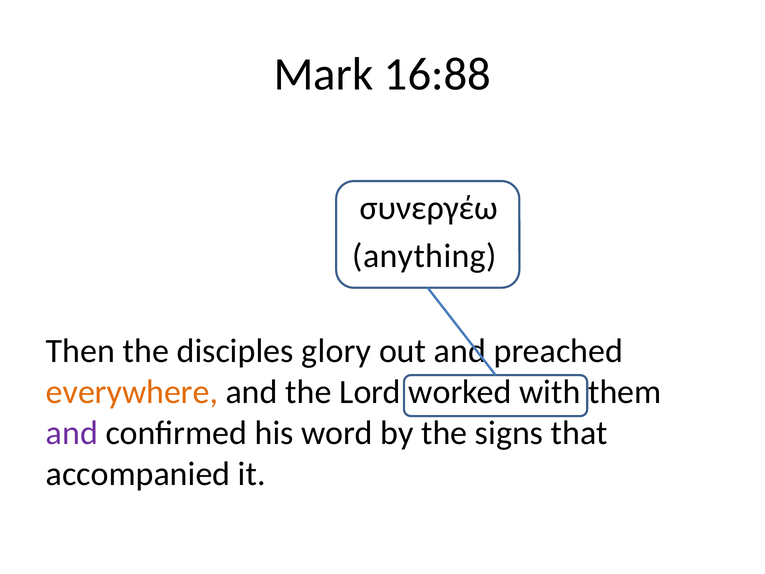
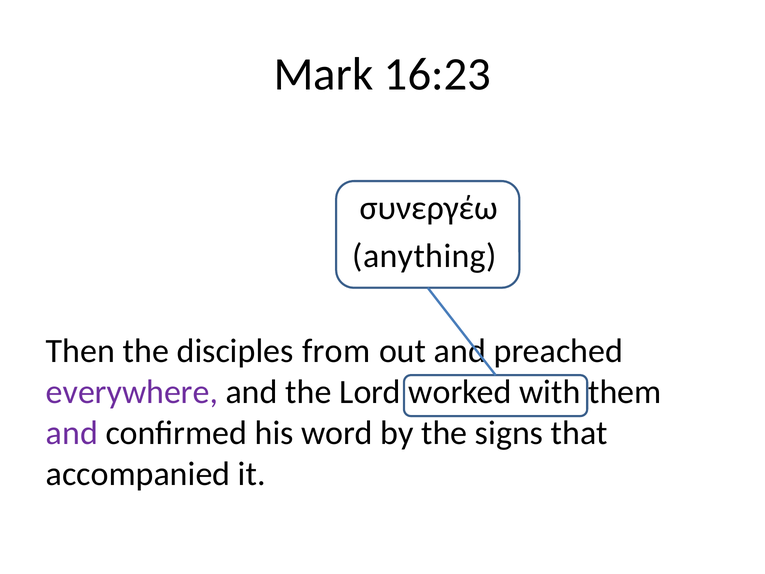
16:88: 16:88 -> 16:23
glory: glory -> from
everywhere colour: orange -> purple
